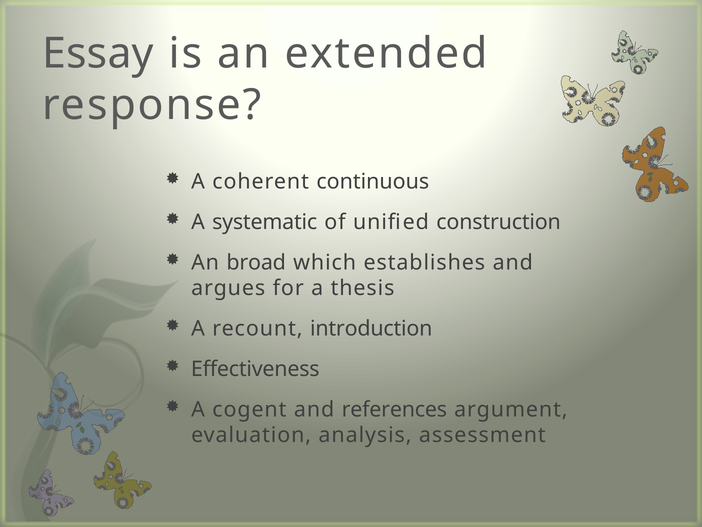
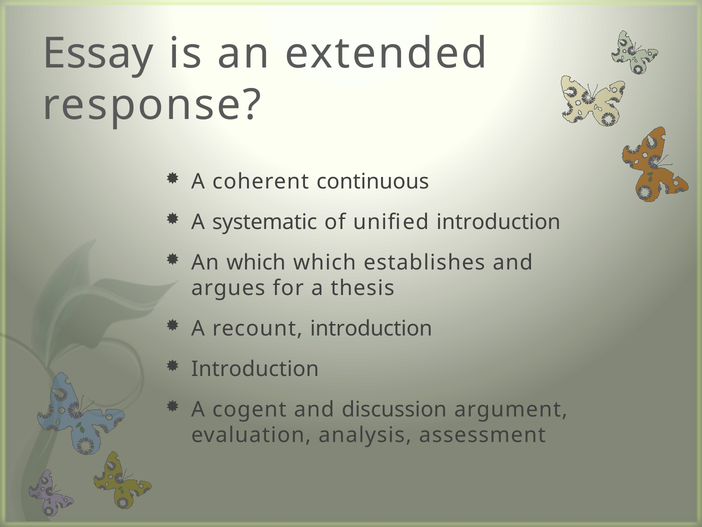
unified construction: construction -> introduction
An broad: broad -> which
Effectiveness at (255, 369): Effectiveness -> Introduction
references: references -> discussion
